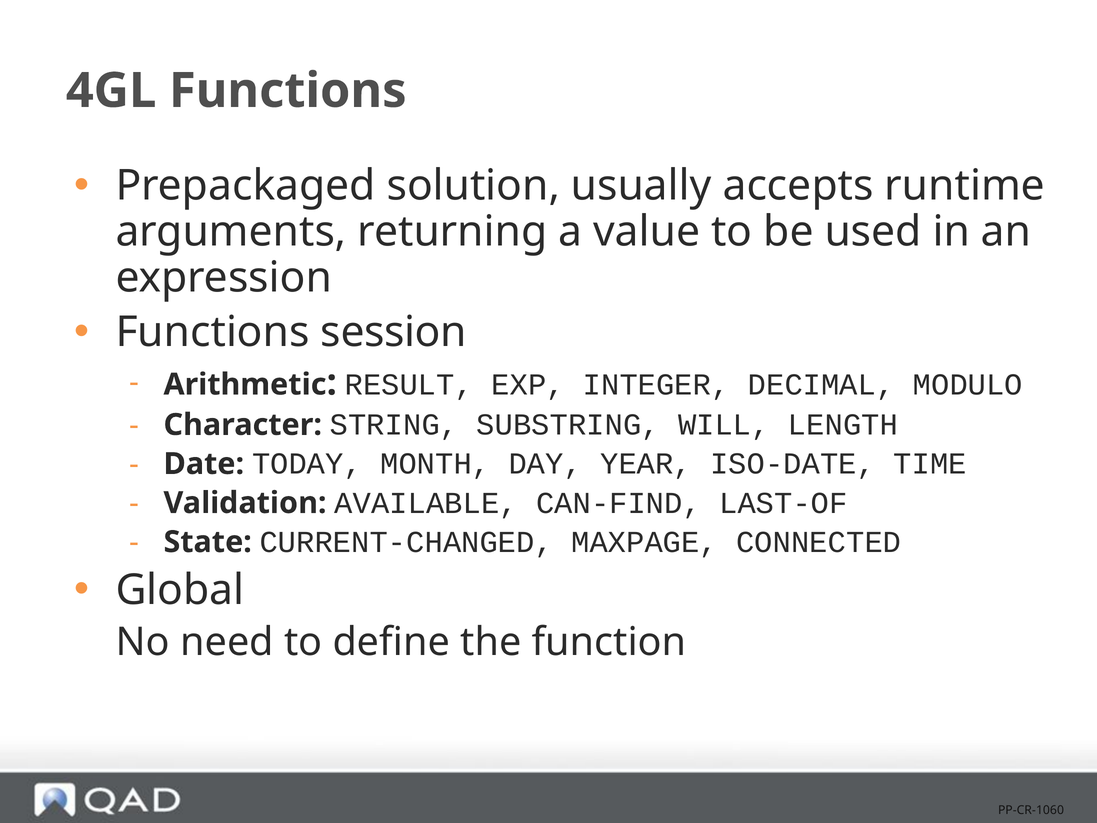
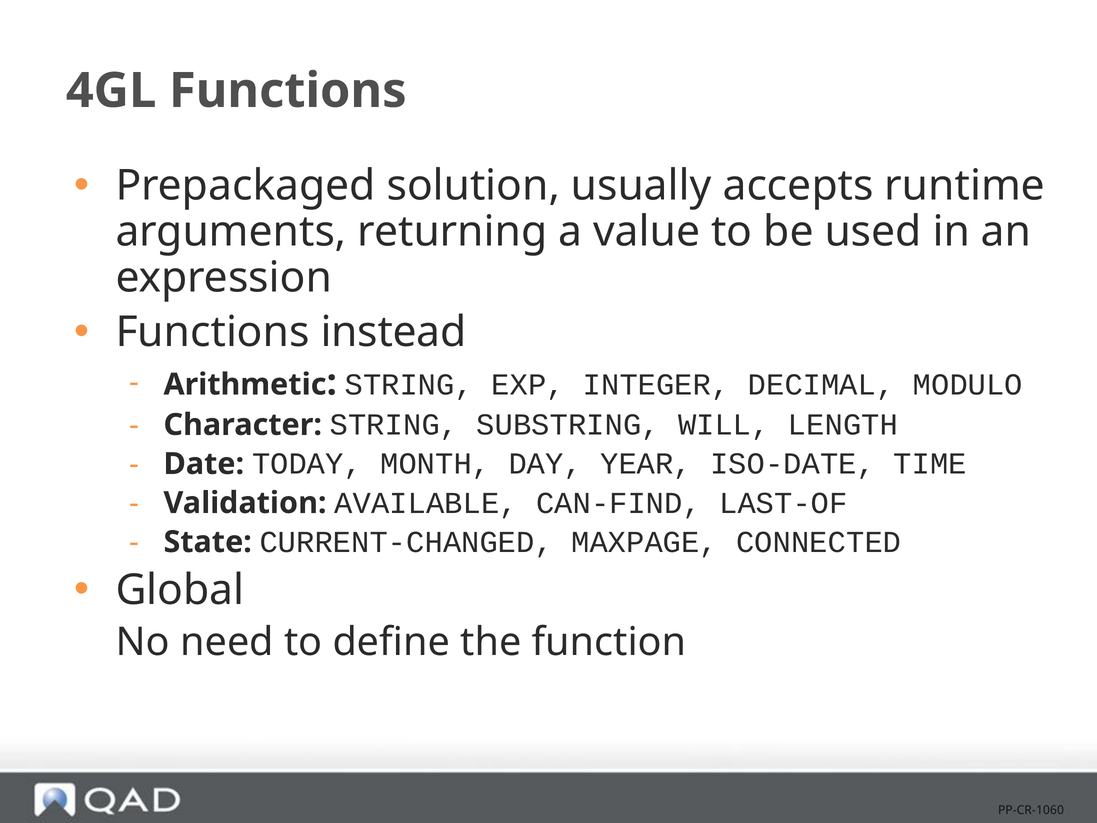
session: session -> instead
Arithmetic RESULT: RESULT -> STRING
